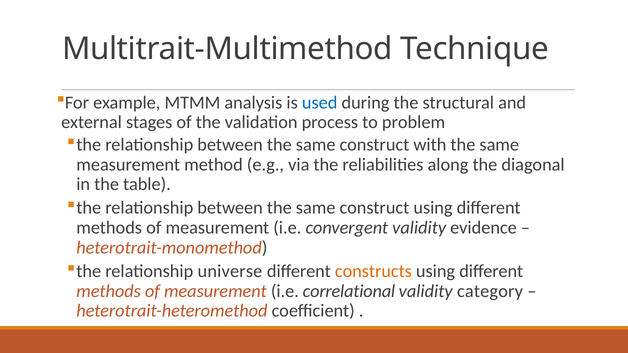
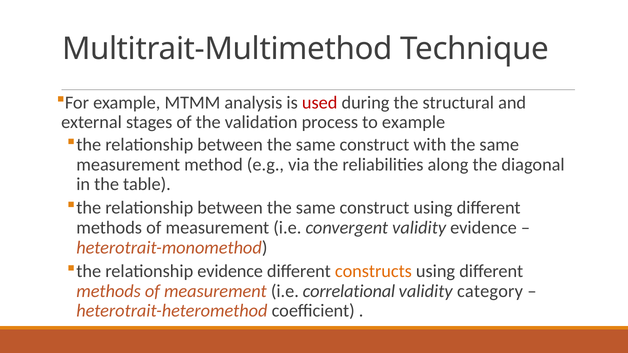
used colour: blue -> red
to problem: problem -> example
relationship universe: universe -> evidence
